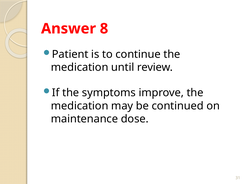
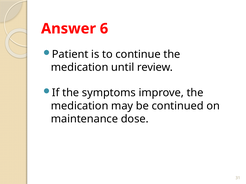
8: 8 -> 6
